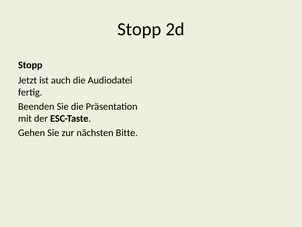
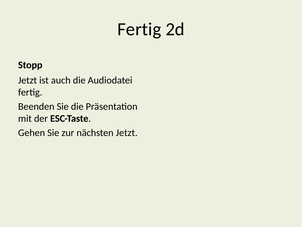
Stopp at (139, 29): Stopp -> Fertig
nächsten Bitte: Bitte -> Jetzt
